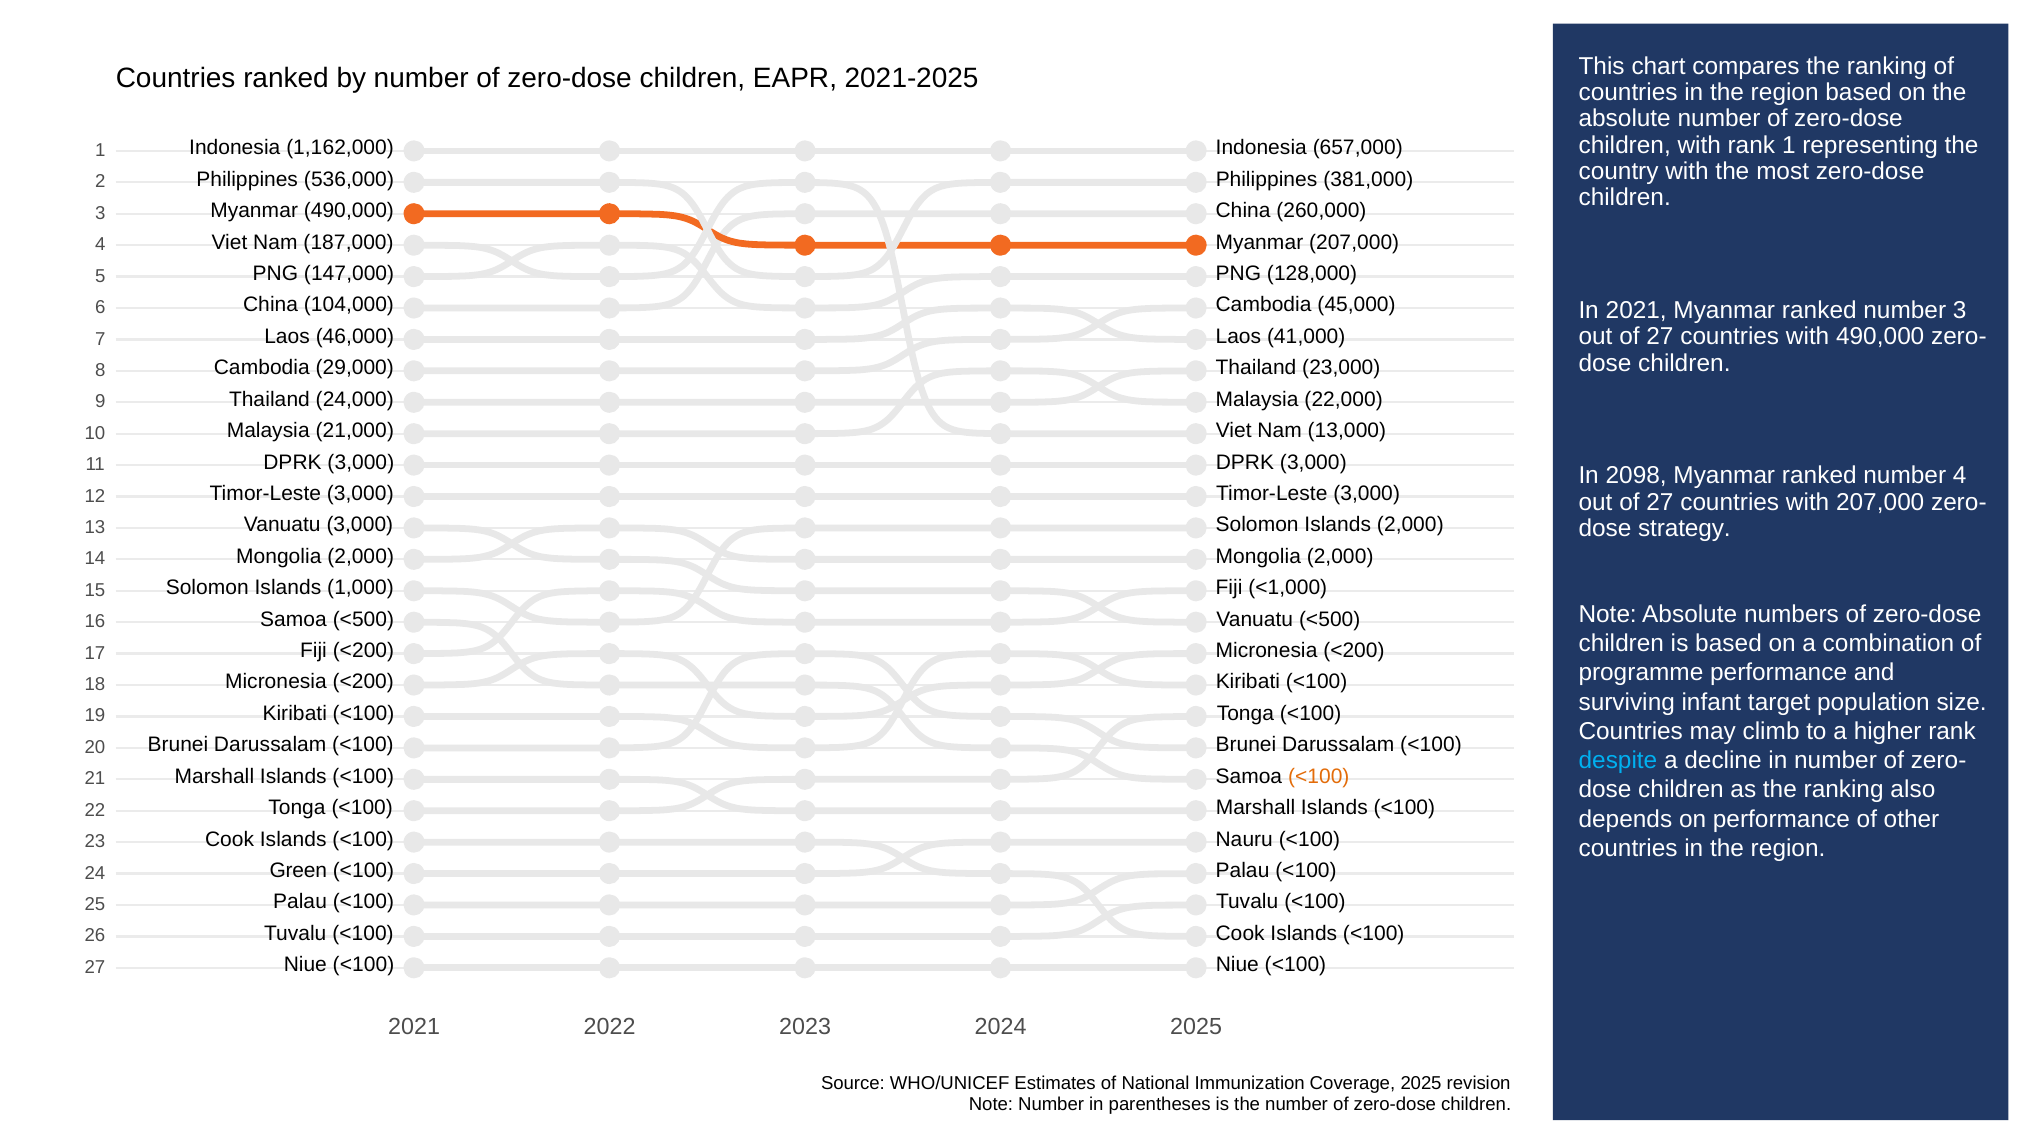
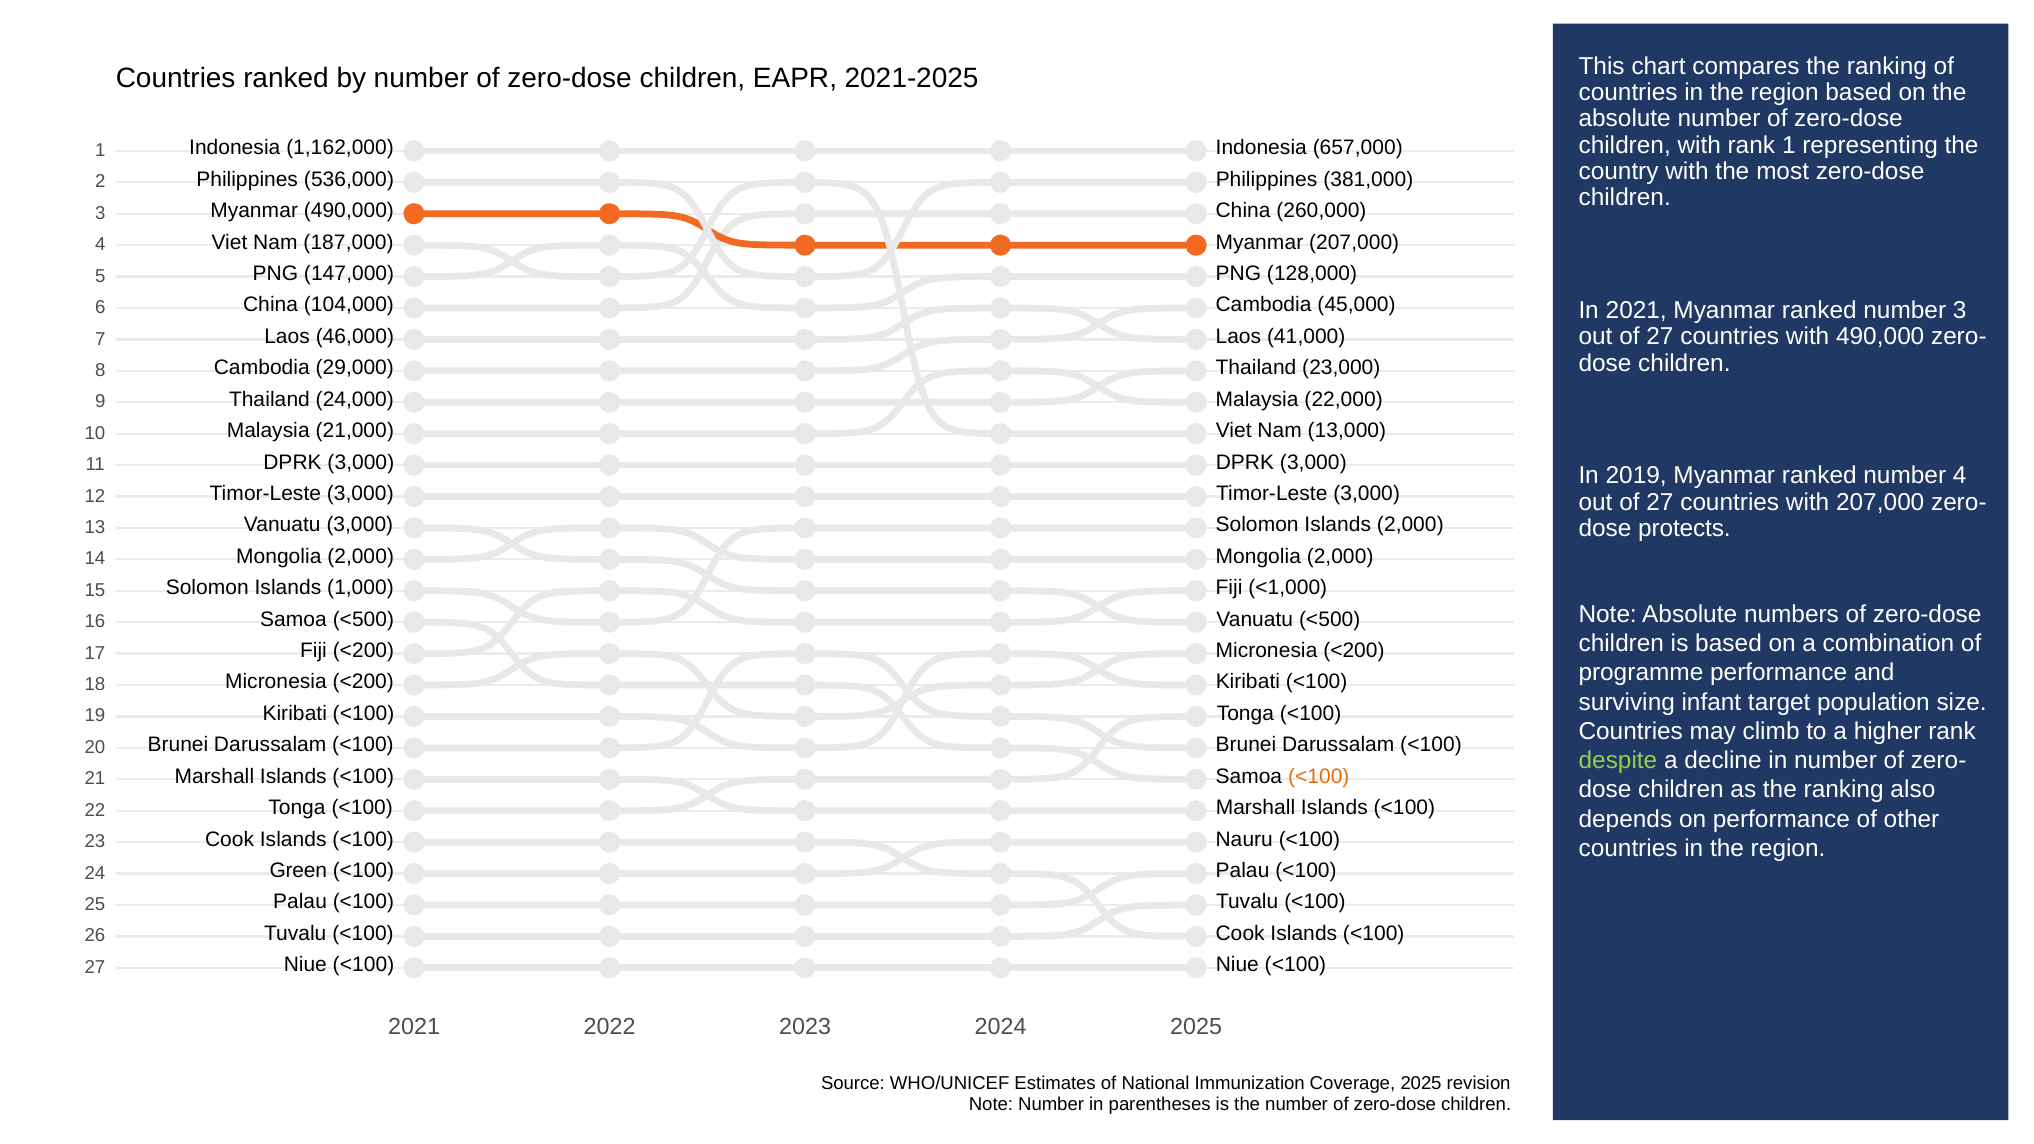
2098: 2098 -> 2019
strategy: strategy -> protects
despite colour: light blue -> light green
